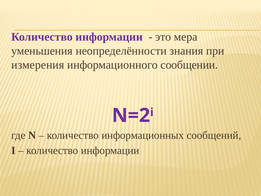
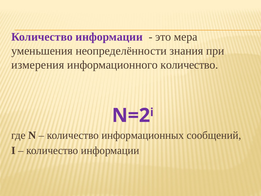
информационного сообщении: сообщении -> количество
